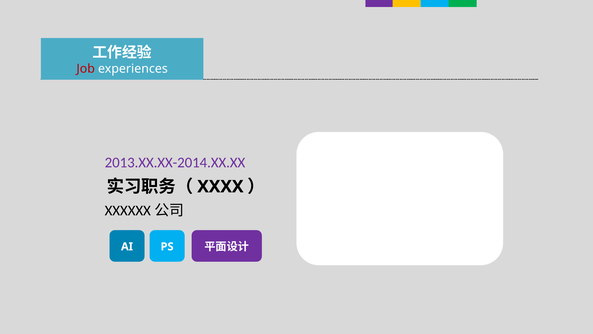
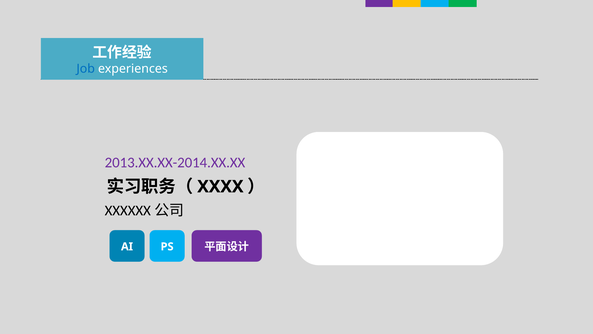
Job colour: red -> blue
